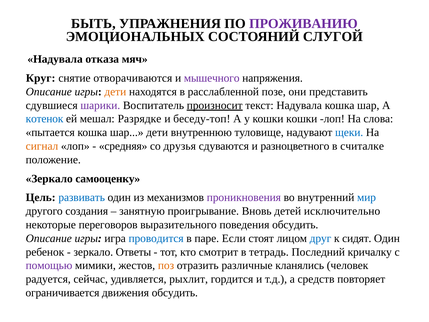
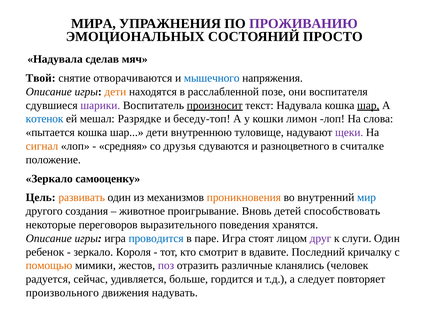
БЫТЬ: БЫТЬ -> МИРА
СЛУГОЙ: СЛУГОЙ -> ПРОСТО
отказа: отказа -> сделав
Круг: Круг -> Твой
мышечного colour: purple -> blue
представить: представить -> воспитателя
шар at (368, 105) underline: none -> present
кошки кошки: кошки -> лимон
щеки colour: blue -> purple
развивать colour: blue -> orange
проникновения colour: purple -> orange
занятную: занятную -> животное
исключительно: исключительно -> способствовать
поведения обсудить: обсудить -> хранятся
паре Если: Если -> Игра
друг colour: blue -> purple
сидят: сидят -> слуги
Ответы: Ответы -> Короля
тетрадь: тетрадь -> вдавите
помощью colour: purple -> orange
поз colour: orange -> purple
рыхлит: рыхлит -> больше
средств: средств -> следует
ограничивается: ограничивается -> произвольного
движения обсудить: обсудить -> надувать
